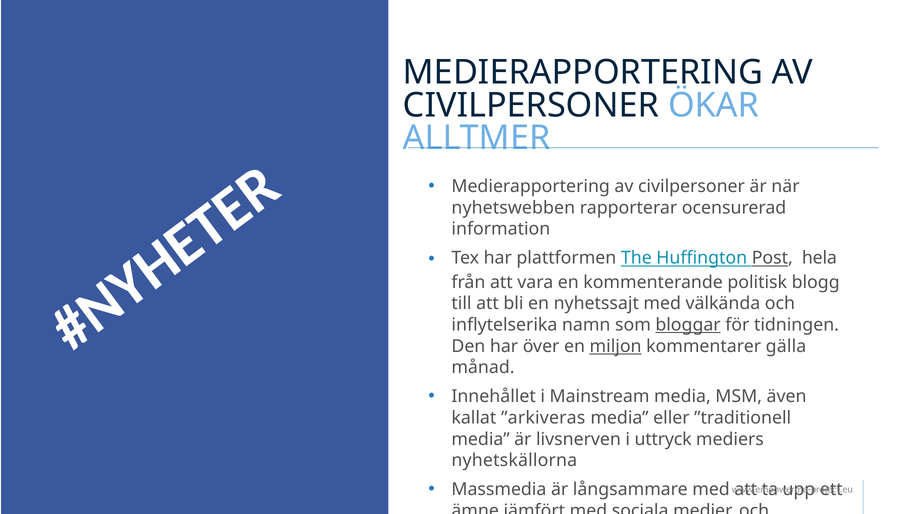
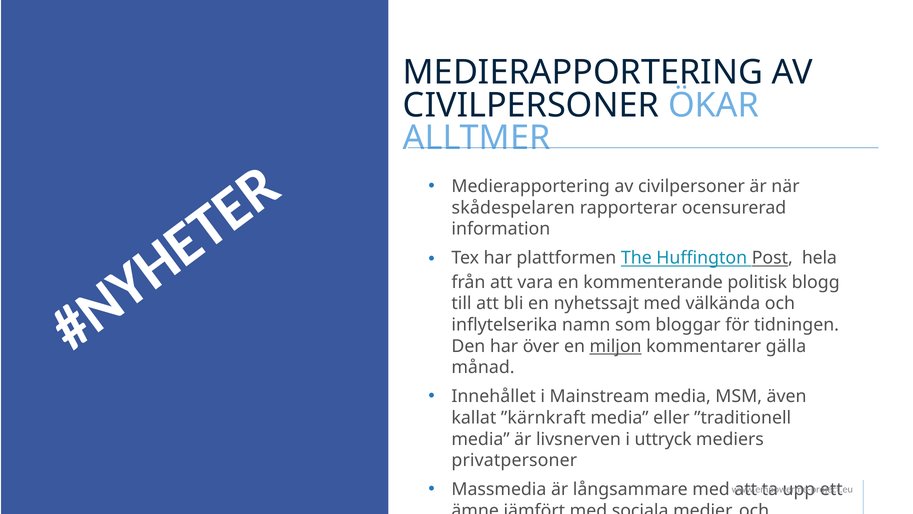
nyhetswebben: nyhetswebben -> skådespelaren
bloggar underline: present -> none
”arkiveras: ”arkiveras -> ”kärnkraft
nyhetskällorna: nyhetskällorna -> privatpersoner
